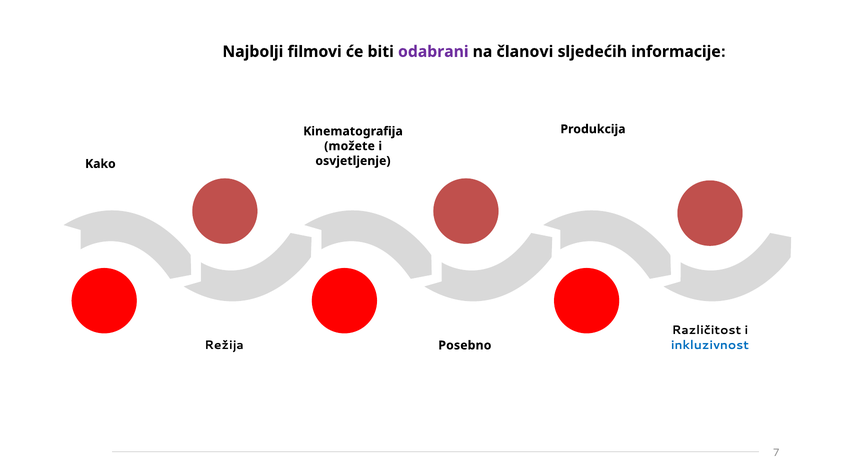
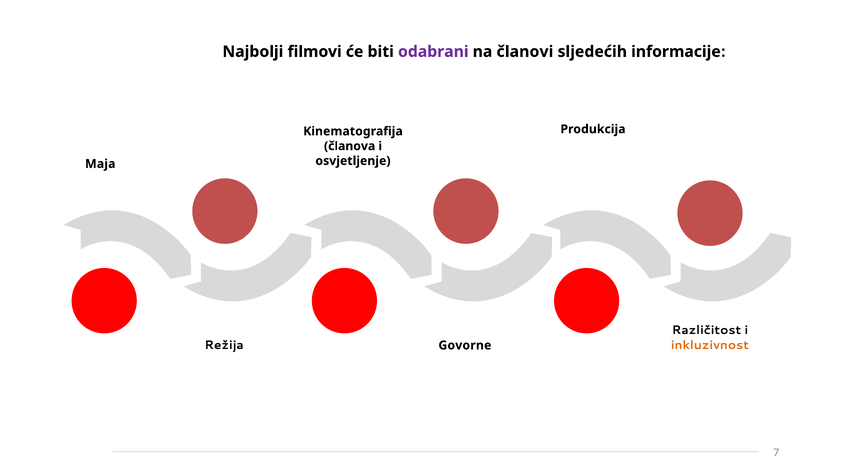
možete: možete -> članova
Kako: Kako -> Maja
inkluzivnost colour: blue -> orange
Posebno: Posebno -> Govorne
